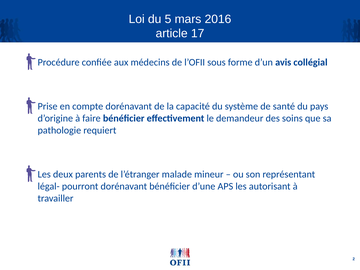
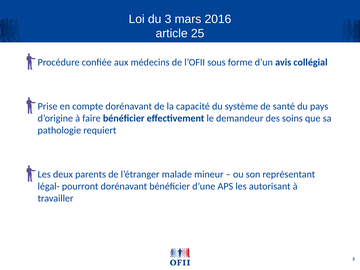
5: 5 -> 3
17: 17 -> 25
